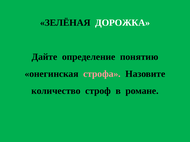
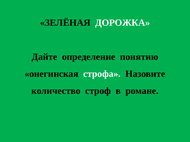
строфа colour: pink -> white
